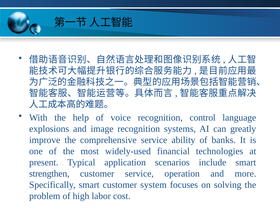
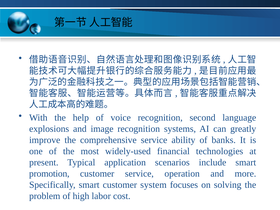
control: control -> second
strengthen: strengthen -> promotion
